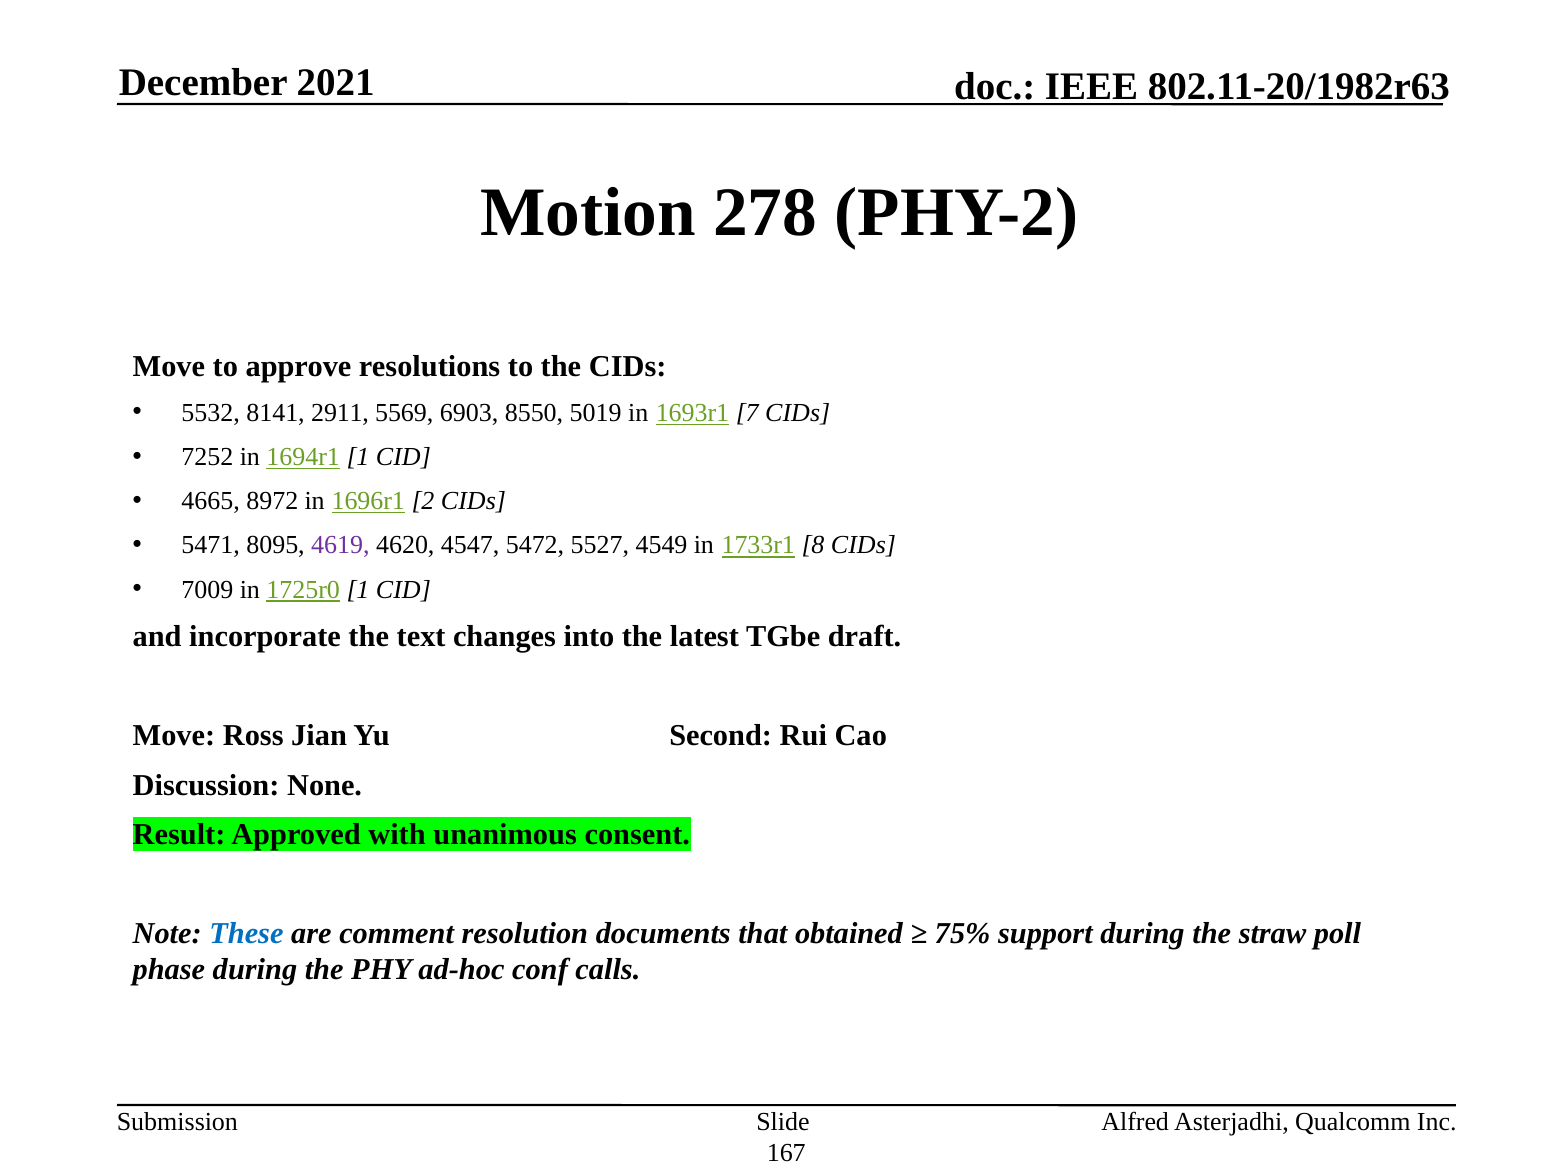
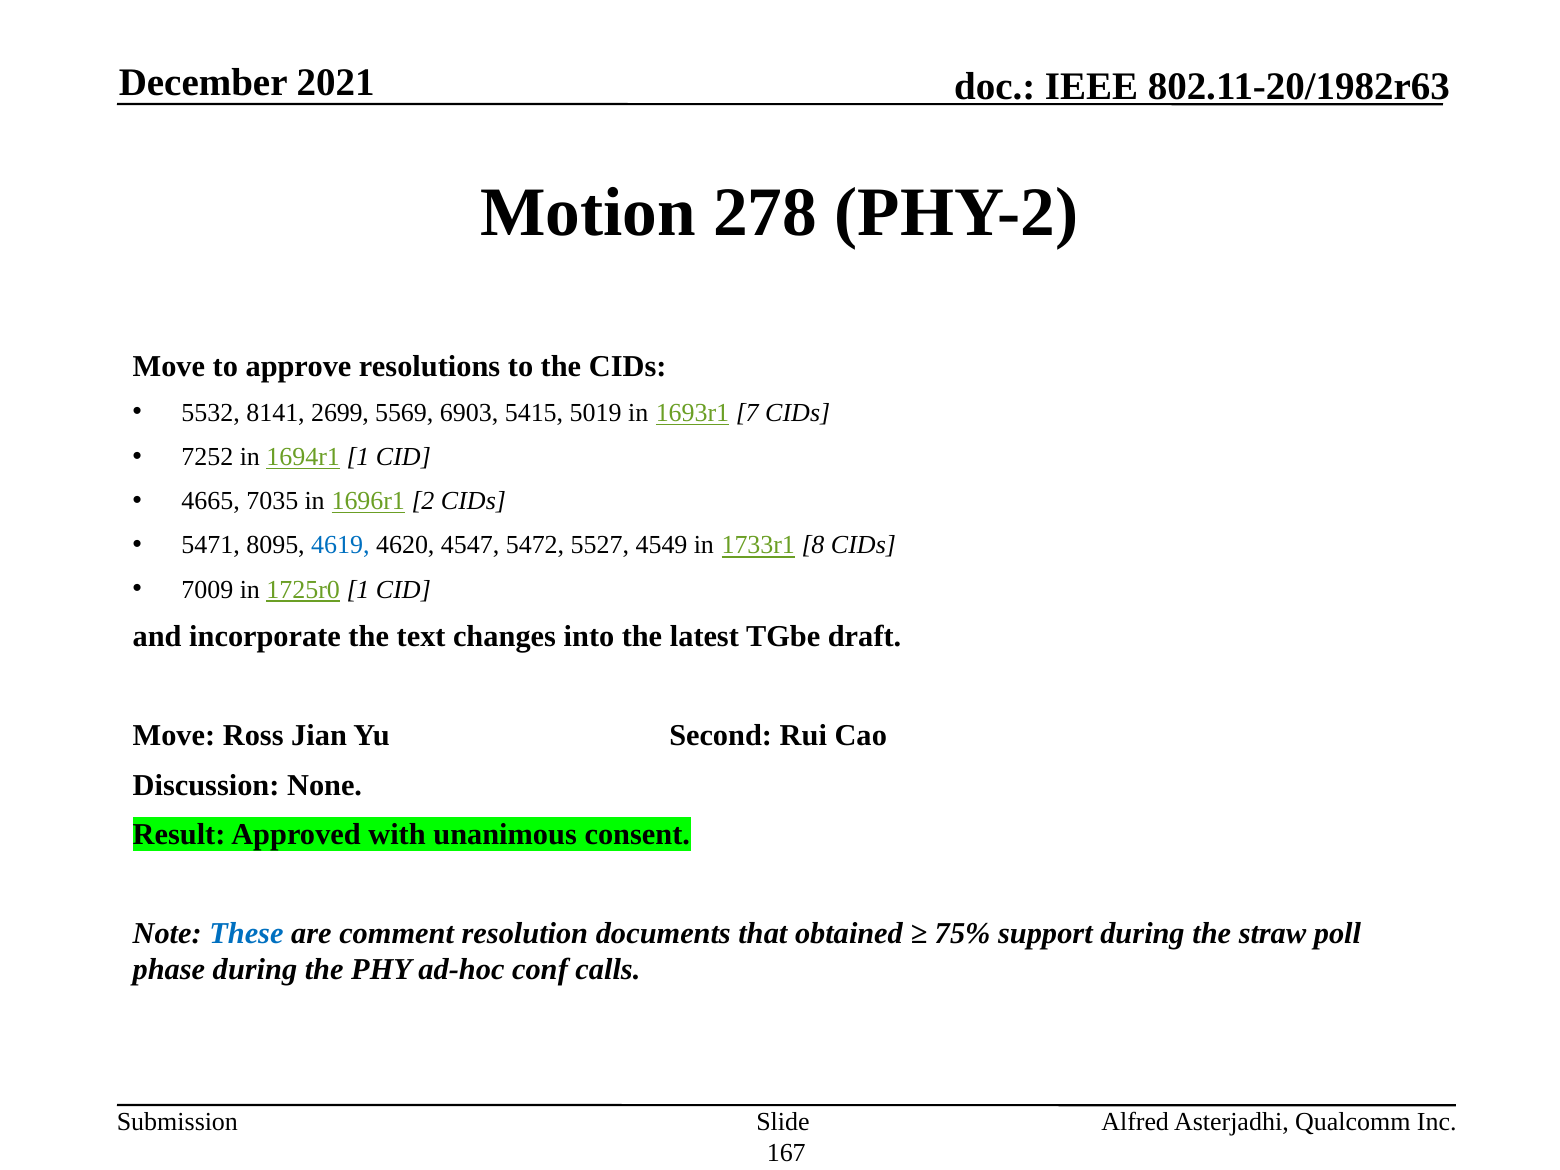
2911: 2911 -> 2699
8550: 8550 -> 5415
8972: 8972 -> 7035
4619 colour: purple -> blue
